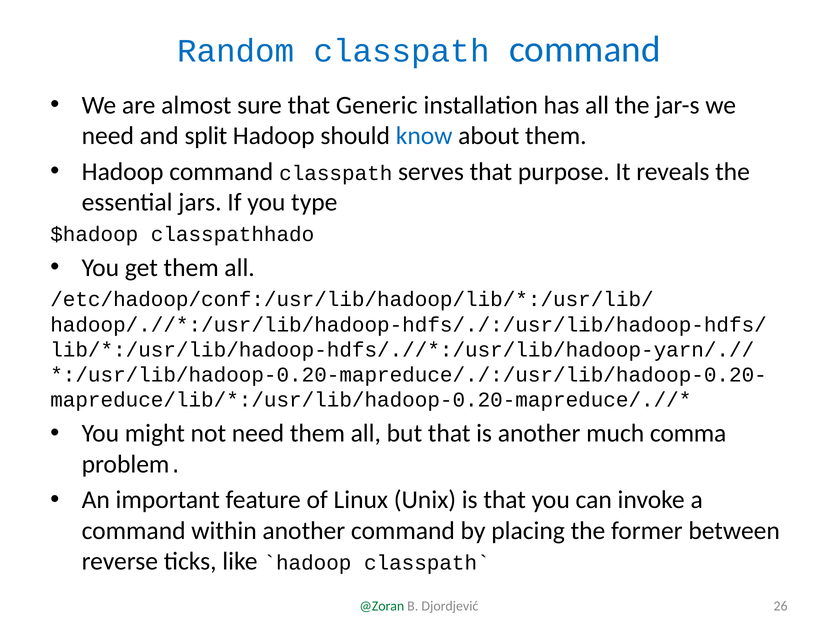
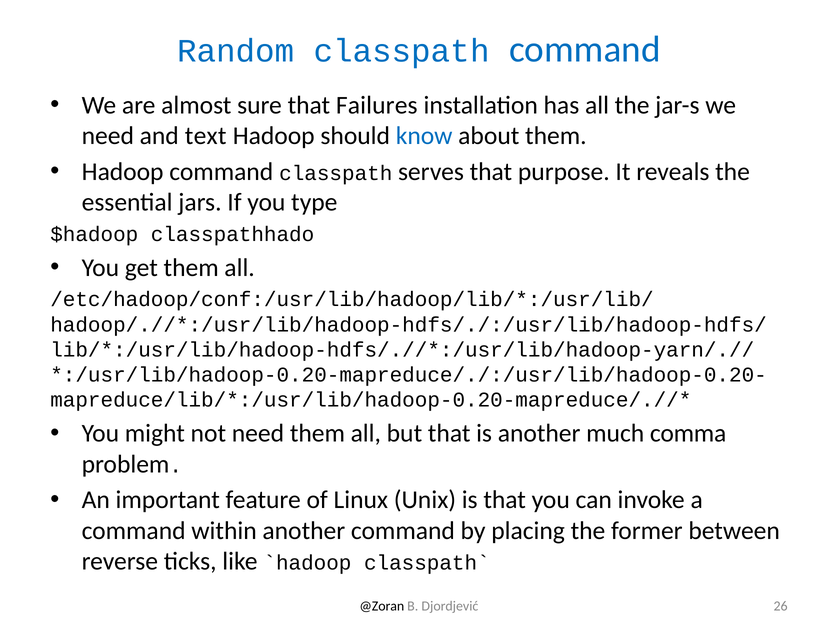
Generic: Generic -> Failures
split: split -> text
@Zoran colour: green -> black
